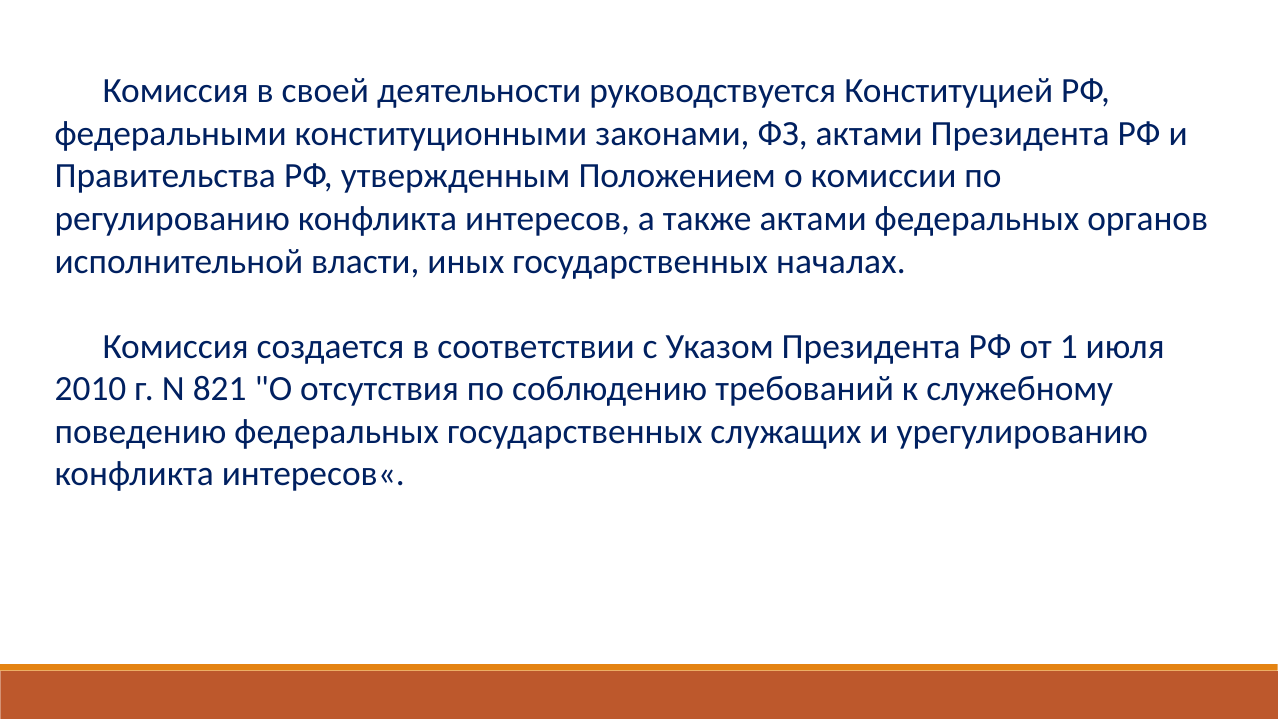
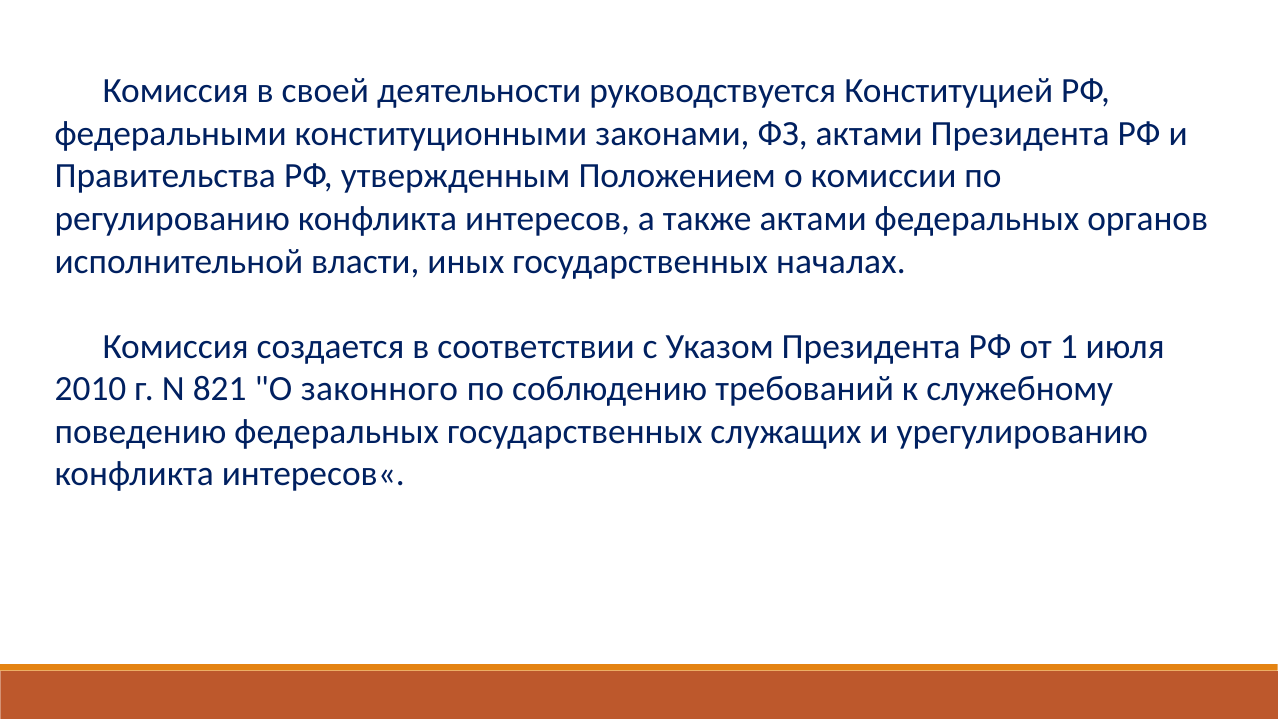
отсутствия: отсутствия -> законного
